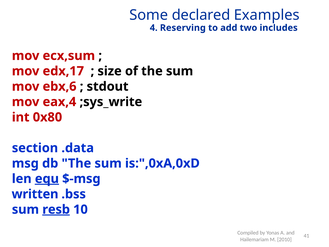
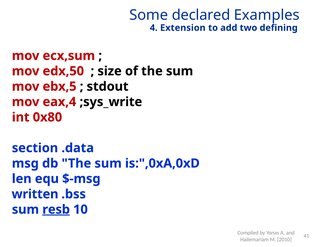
Reserving: Reserving -> Extension
includes: includes -> defining
edx,17: edx,17 -> edx,50
ebx,6: ebx,6 -> ebx,5
equ underline: present -> none
